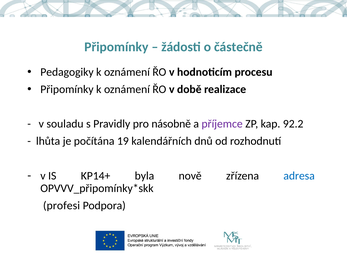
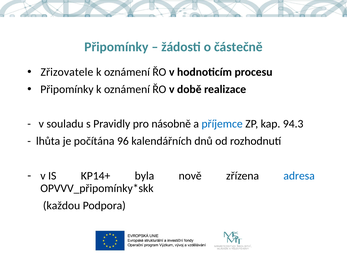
Pedagogiky: Pedagogiky -> Zřizovatele
příjemce colour: purple -> blue
92.2: 92.2 -> 94.3
19: 19 -> 96
profesi: profesi -> každou
